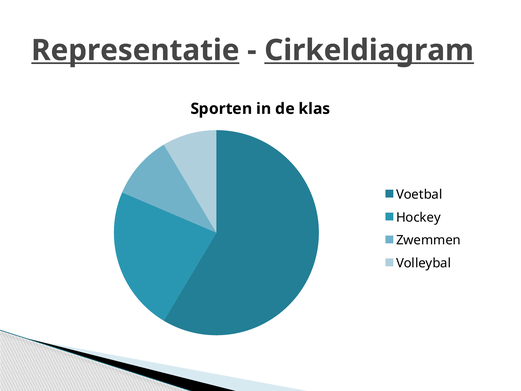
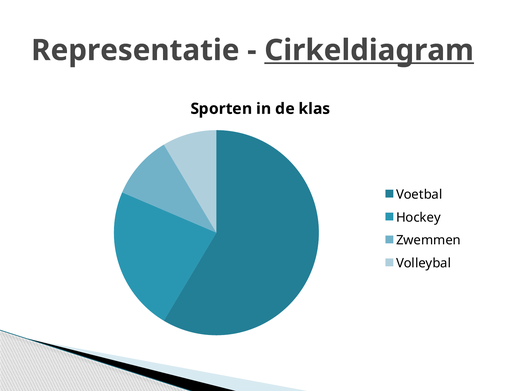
Representatie underline: present -> none
